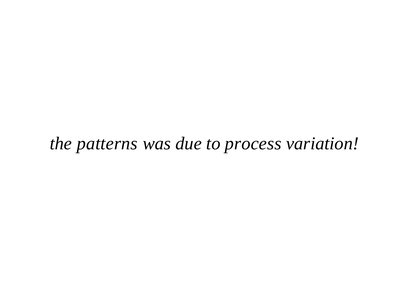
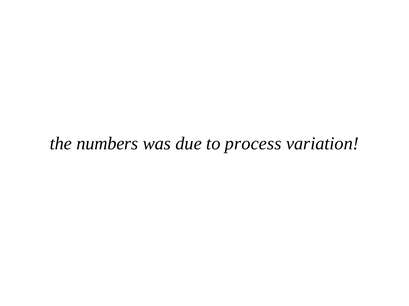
patterns: patterns -> numbers
